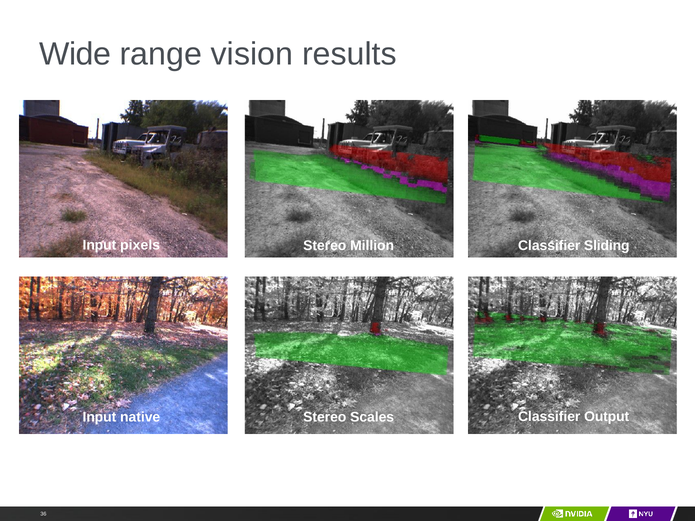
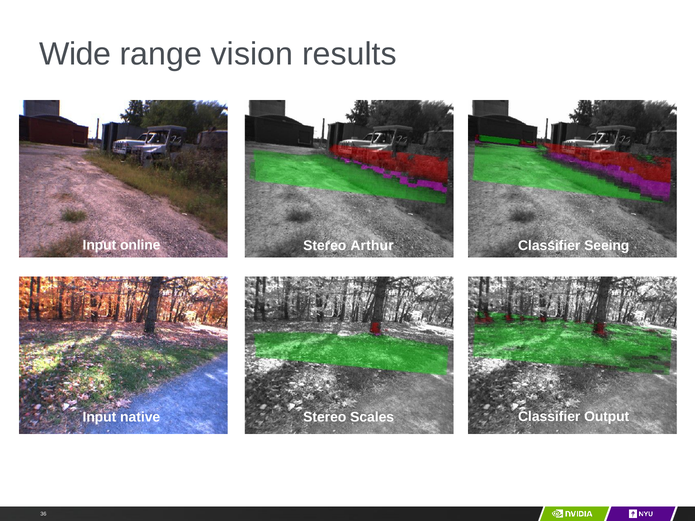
pixels: pixels -> online
Million: Million -> Arthur
Sliding: Sliding -> Seeing
